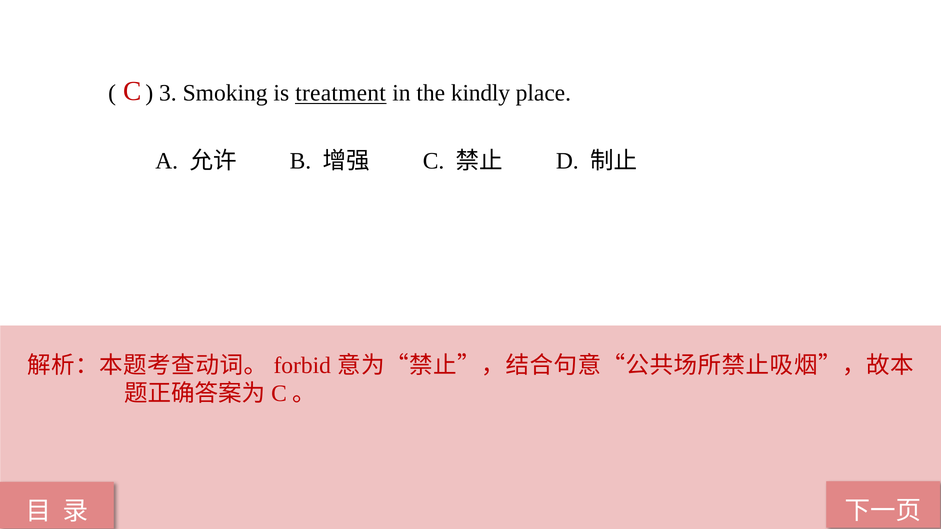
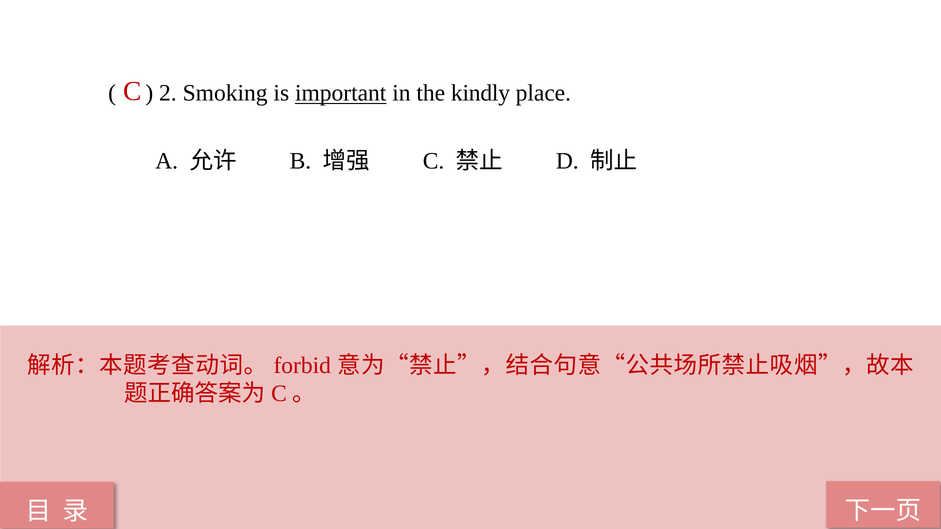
3: 3 -> 2
treatment: treatment -> important
